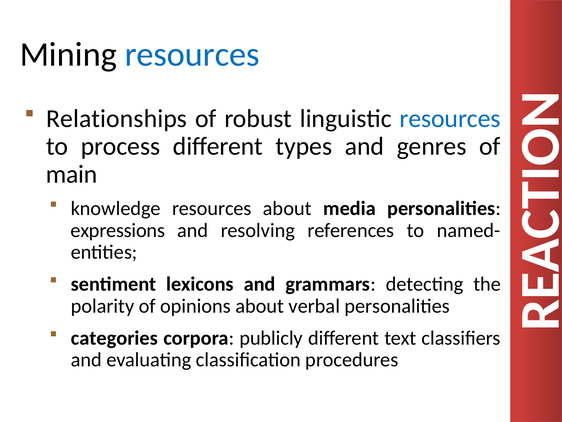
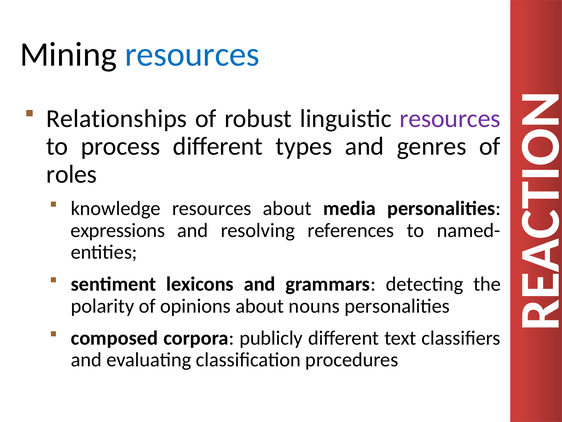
resources at (450, 118) colour: blue -> purple
main: main -> roles
verbal: verbal -> nouns
categories: categories -> composed
